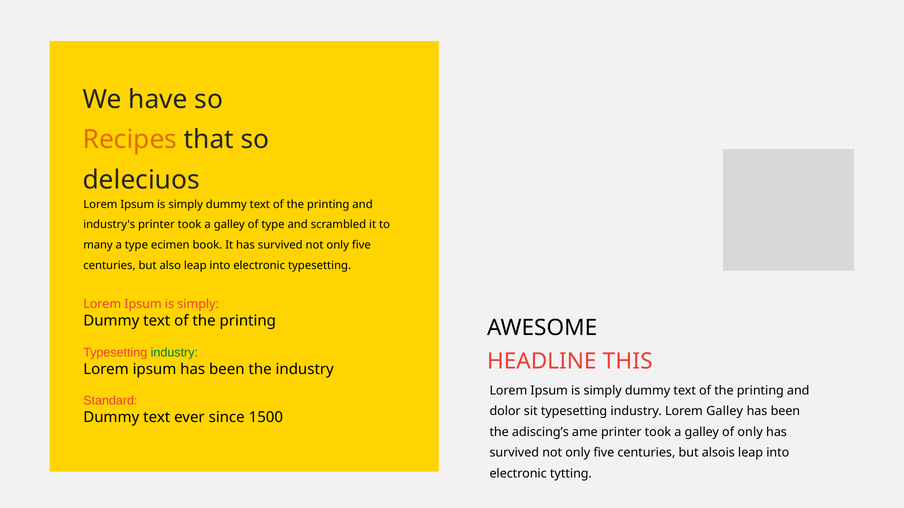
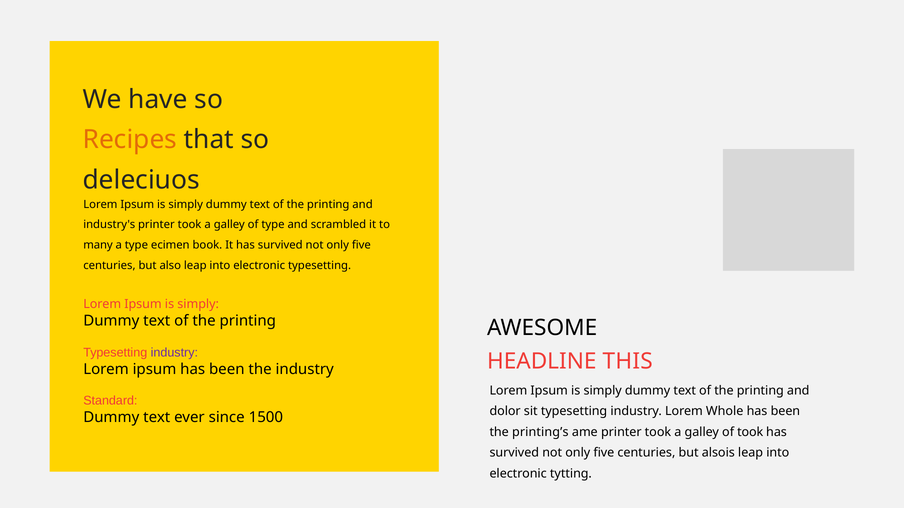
industry at (174, 353) colour: green -> purple
Lorem Galley: Galley -> Whole
adiscing’s: adiscing’s -> printing’s
of only: only -> took
